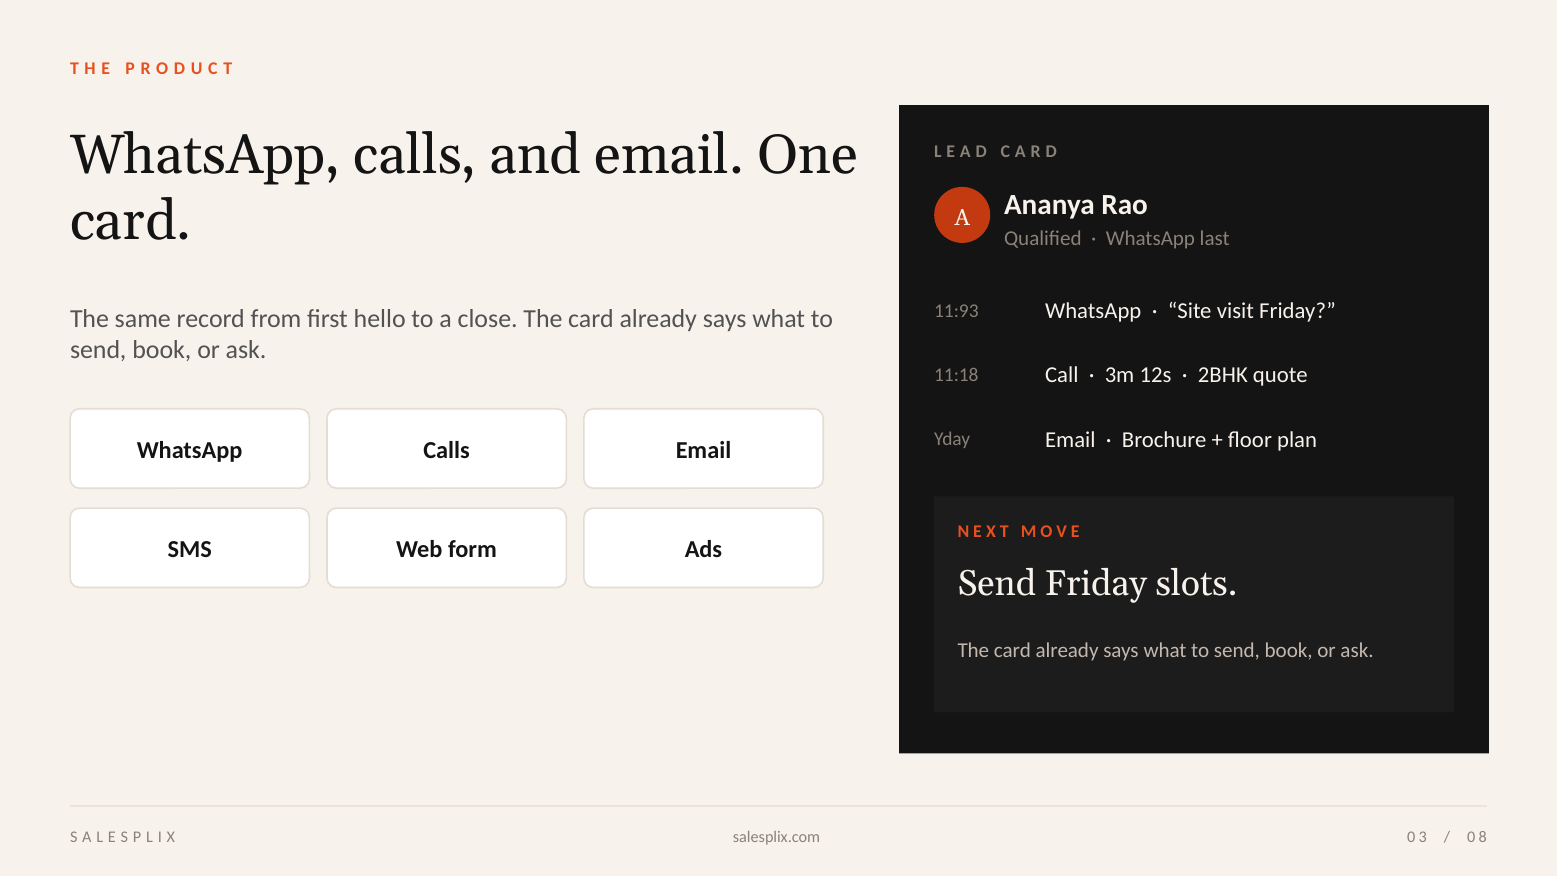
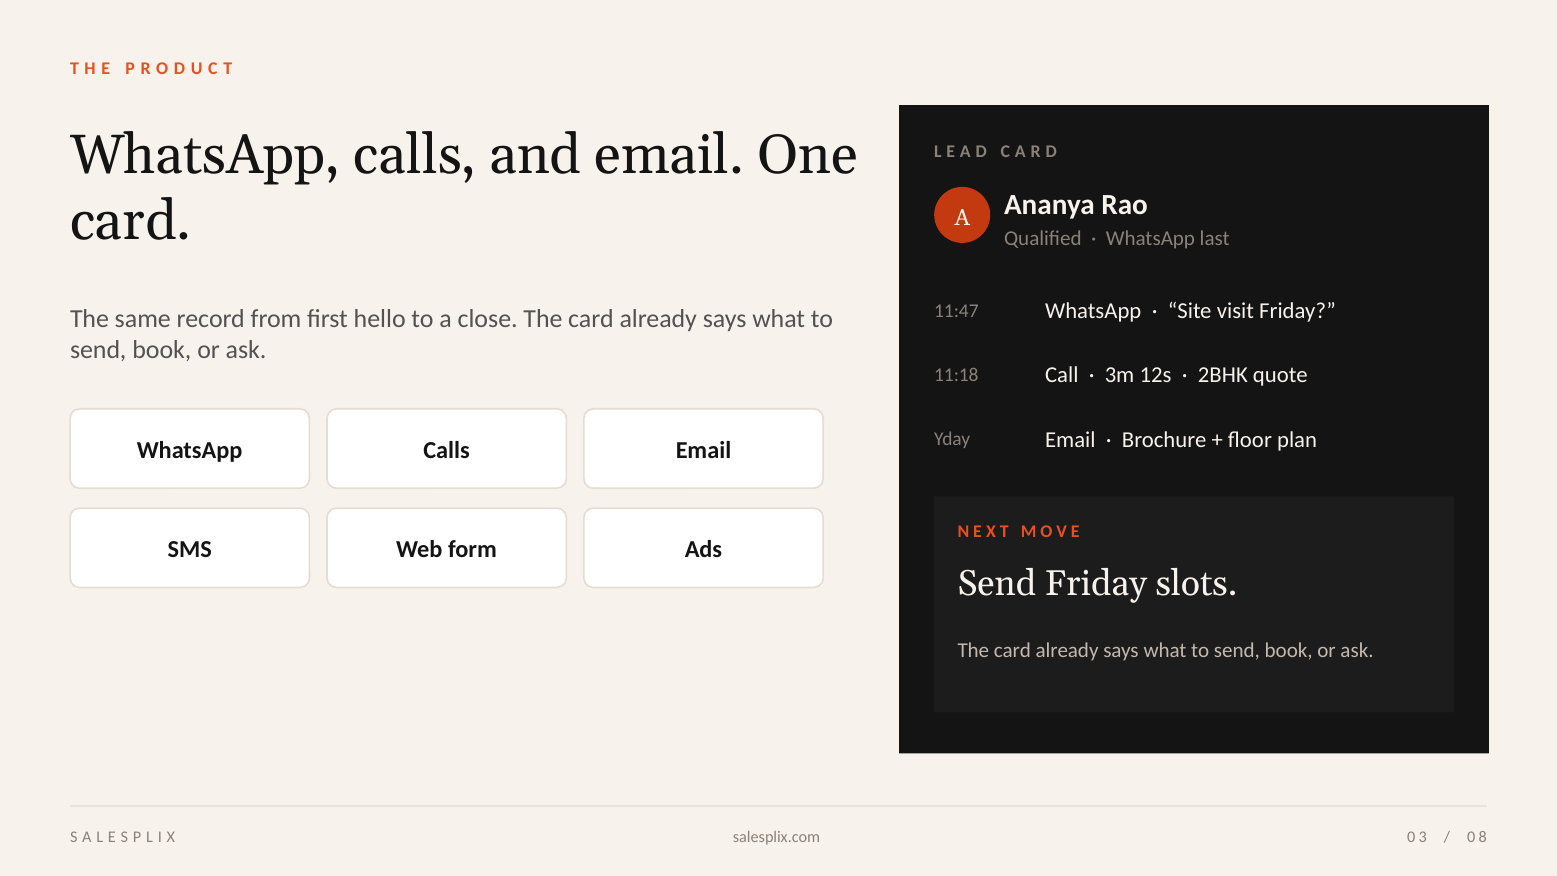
11:93: 11:93 -> 11:47
